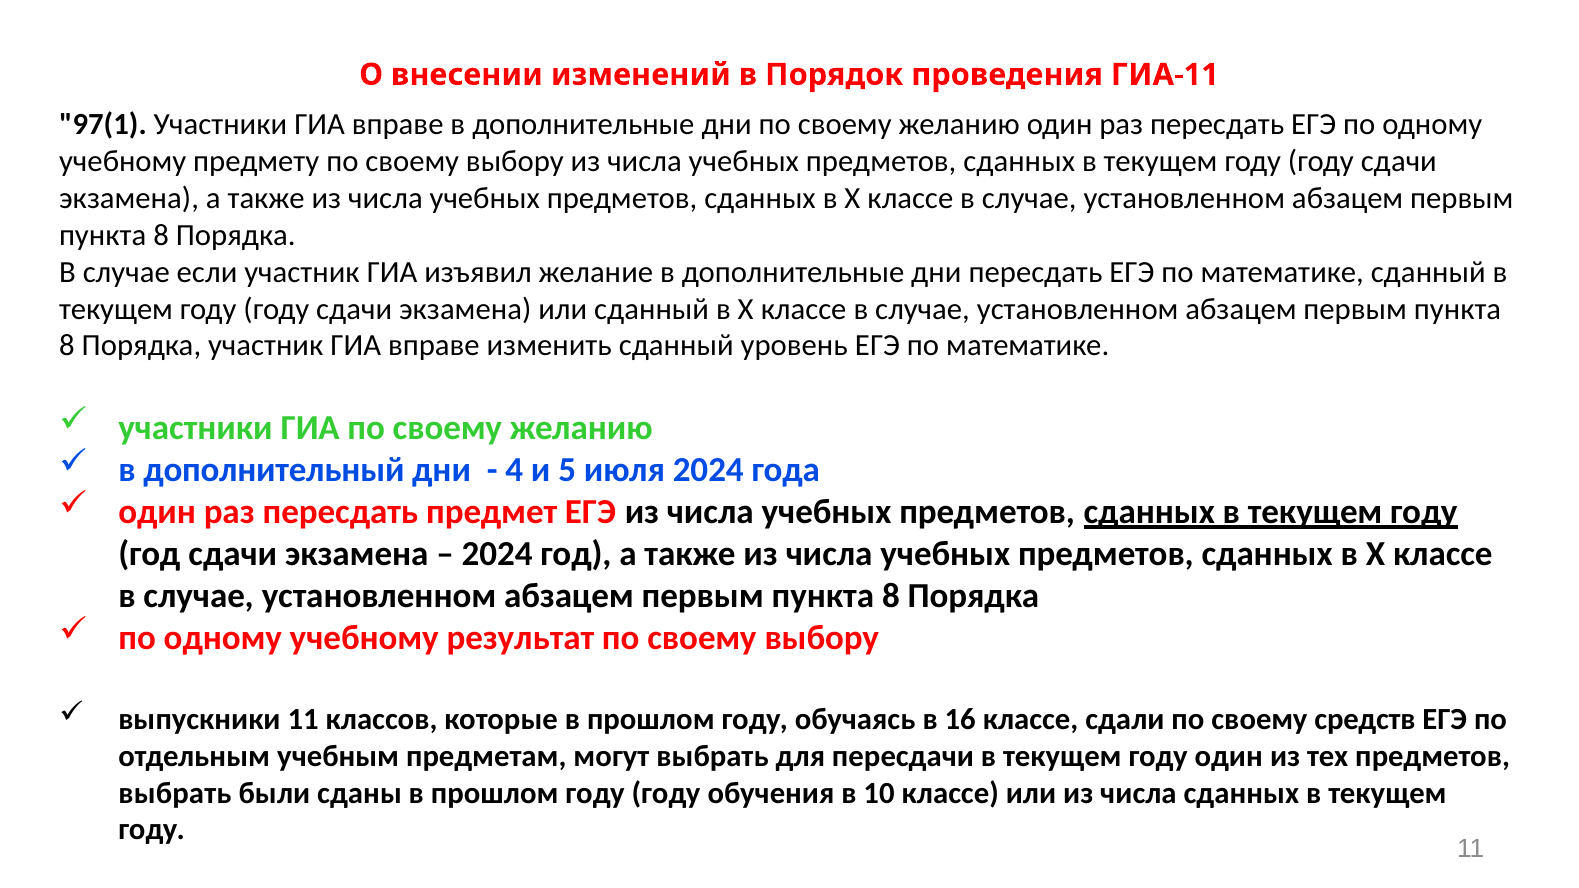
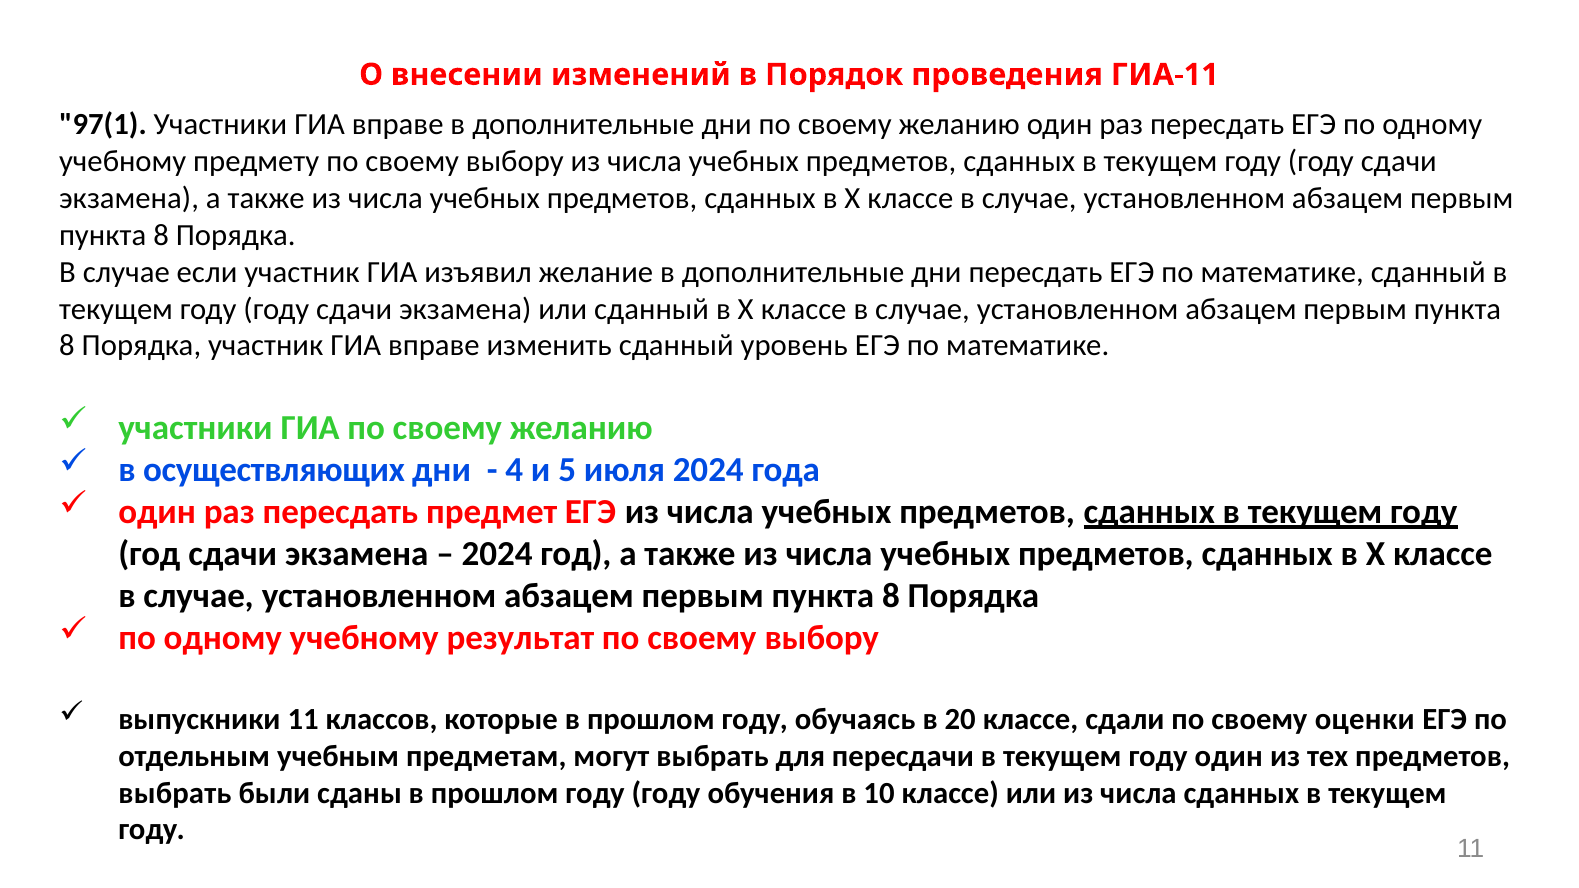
дополнительный: дополнительный -> осуществляющих
16: 16 -> 20
средств: средств -> оценки
